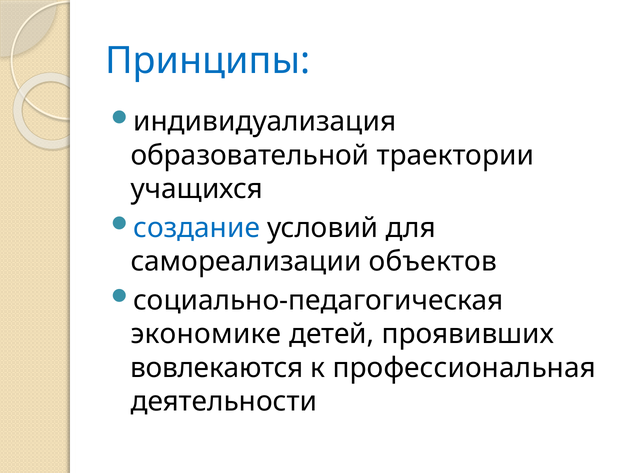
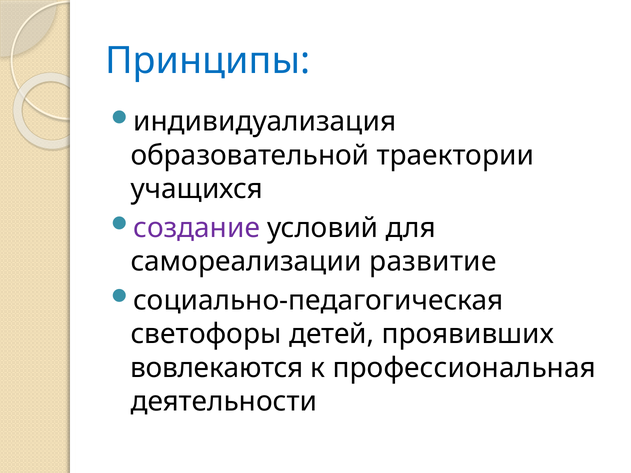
создание colour: blue -> purple
объектов: объектов -> развитие
экономике: экономике -> светофоры
